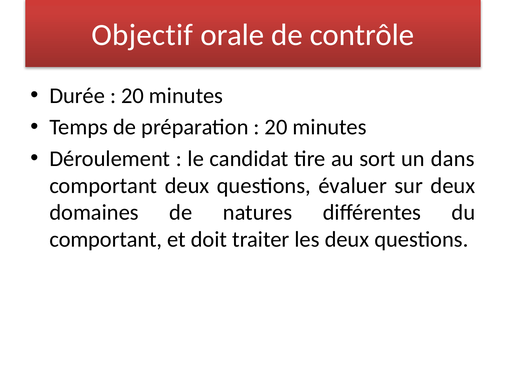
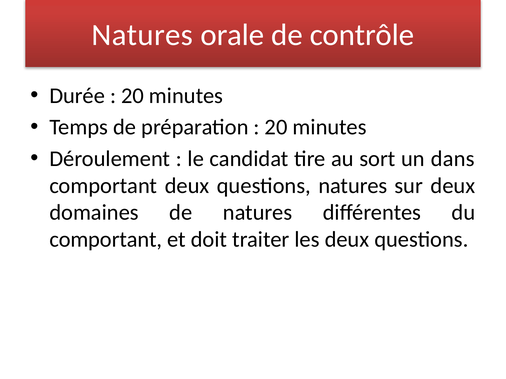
Objectif at (142, 35): Objectif -> Natures
questions évaluer: évaluer -> natures
